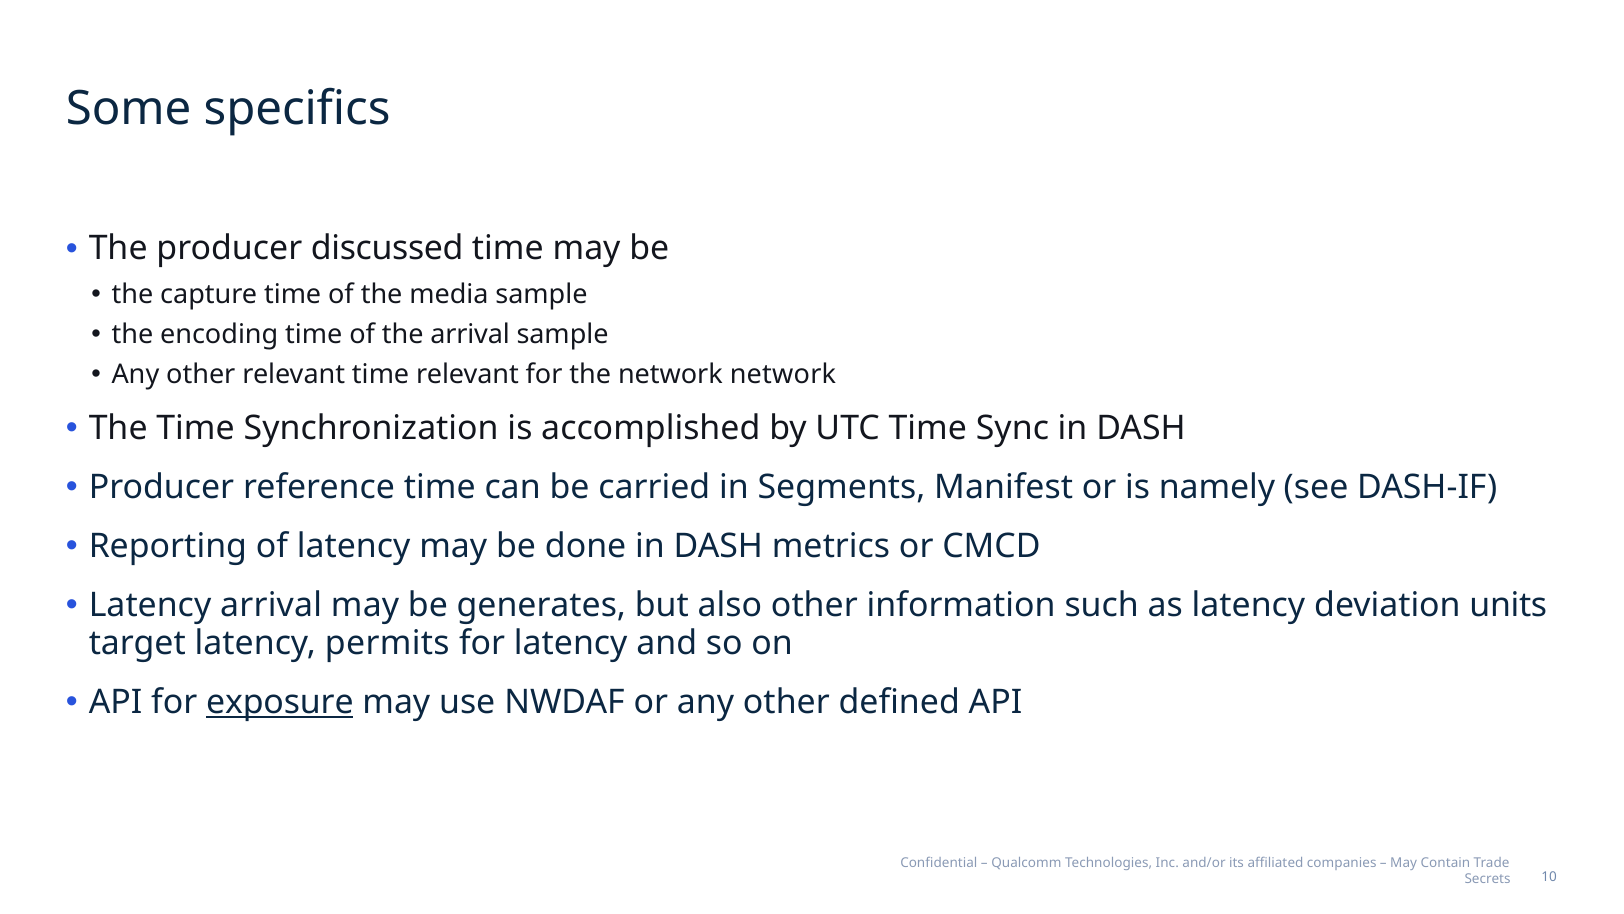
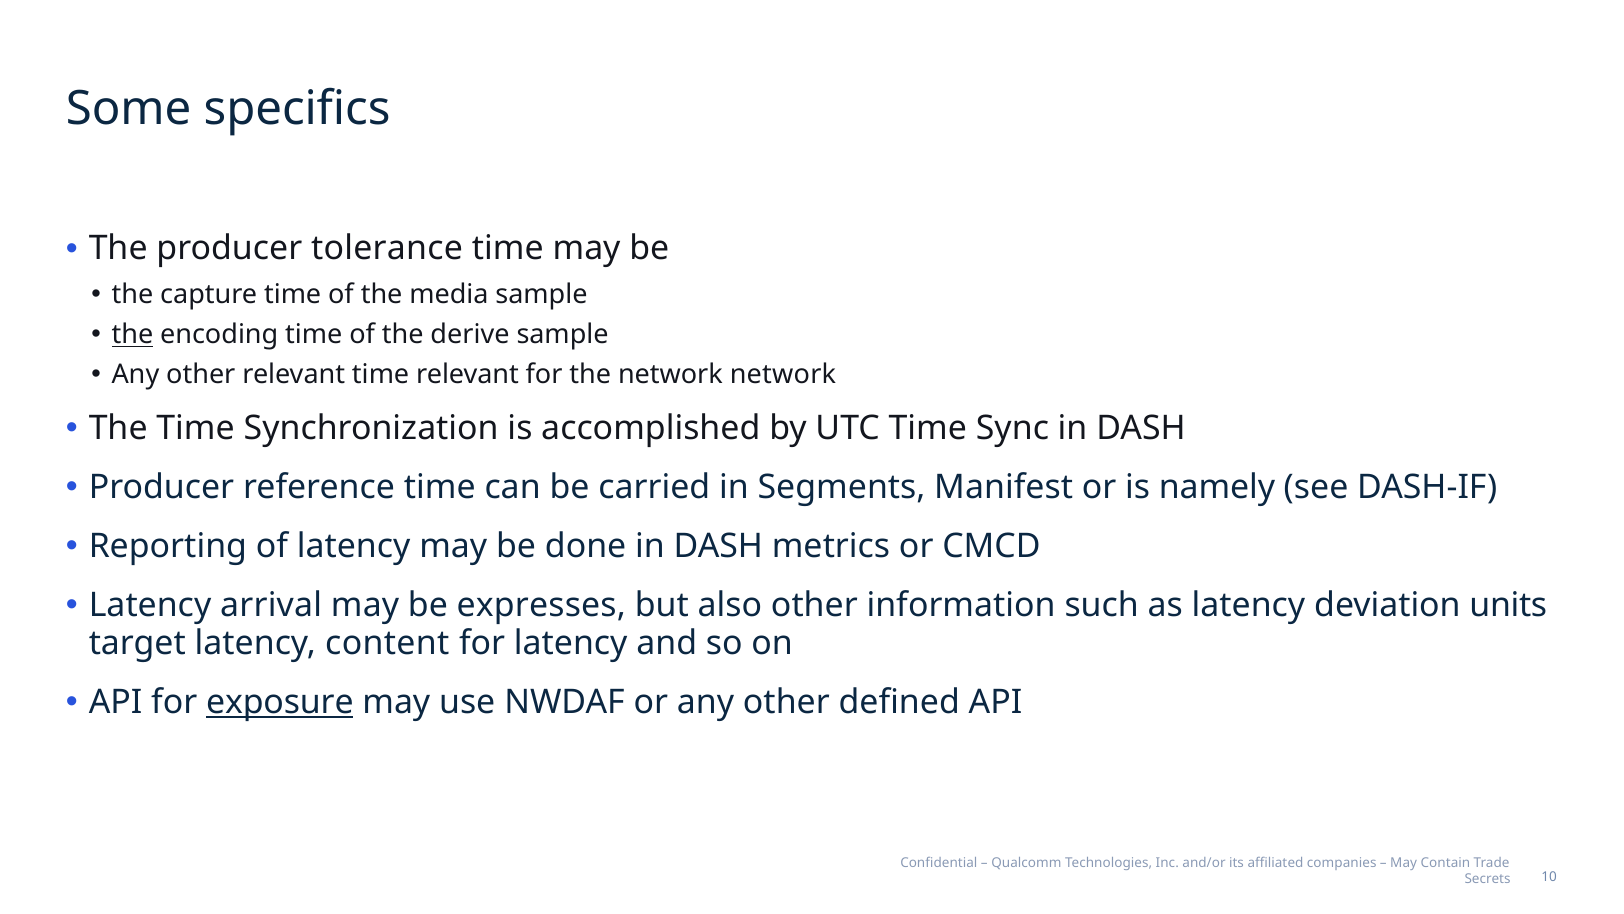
discussed: discussed -> tolerance
the at (133, 335) underline: none -> present
the arrival: arrival -> derive
generates: generates -> expresses
permits: permits -> content
